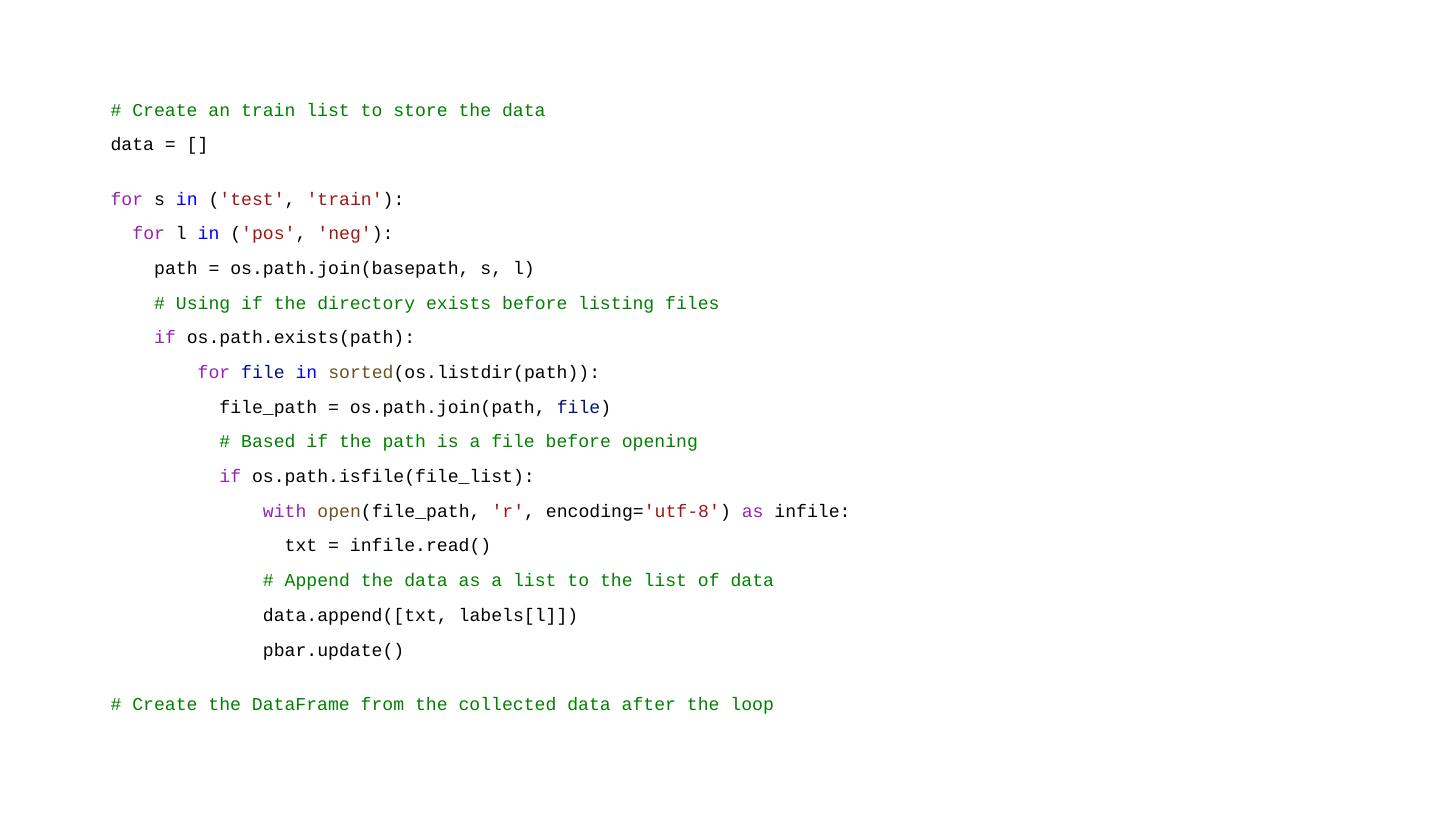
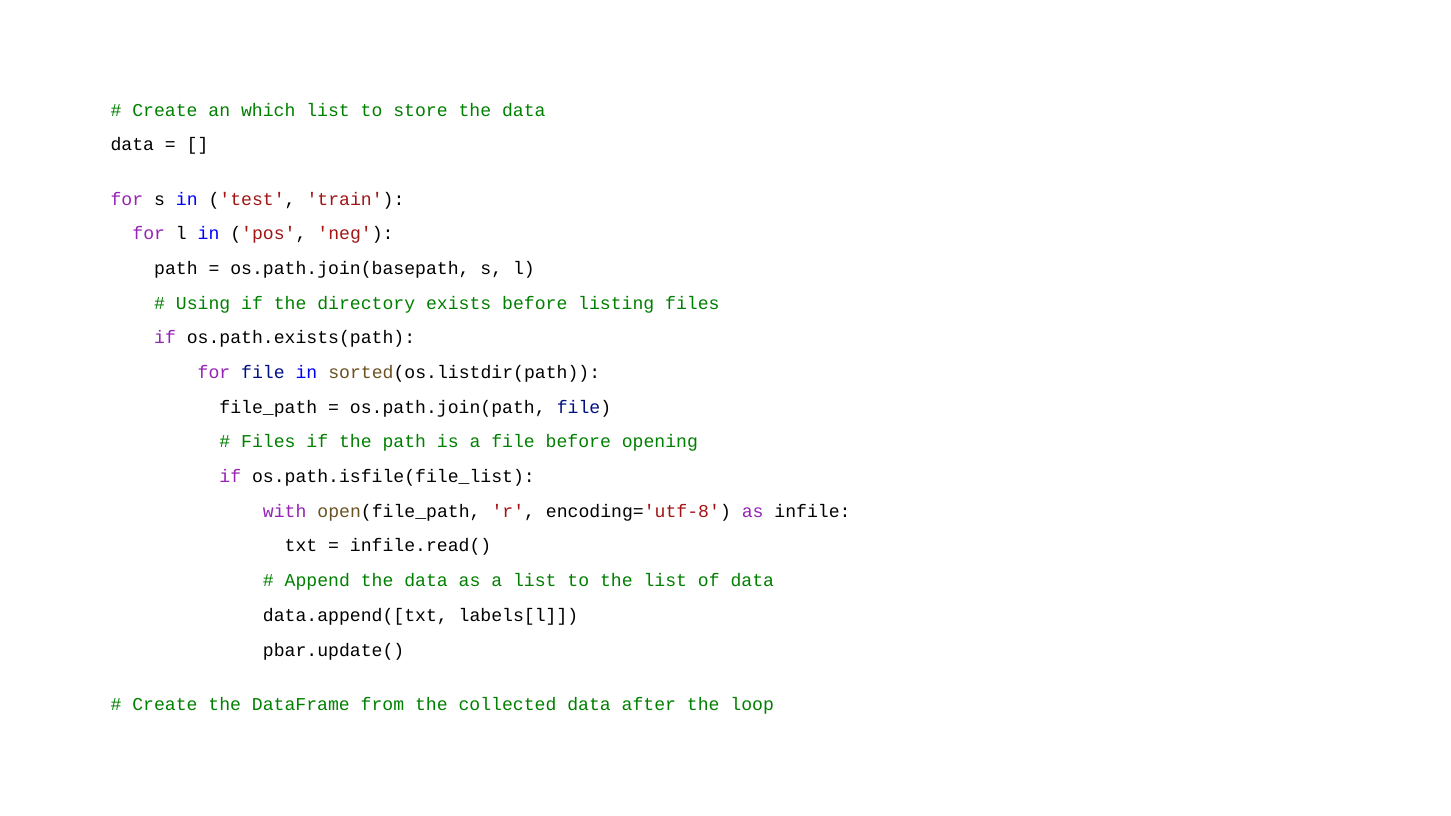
an train: train -> which
Based at (268, 442): Based -> Files
